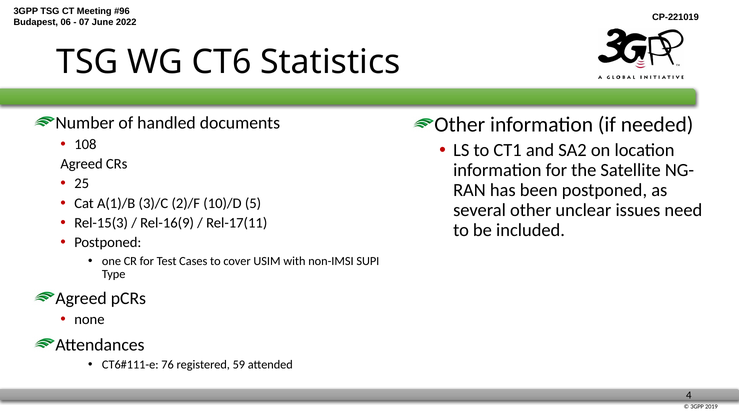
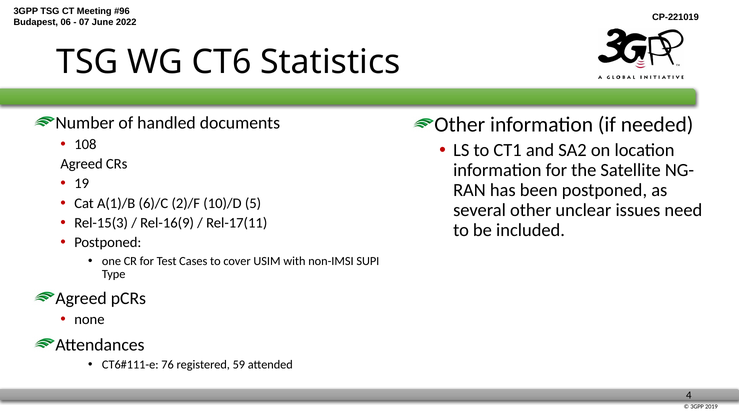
25: 25 -> 19
3)/C: 3)/C -> 6)/C
